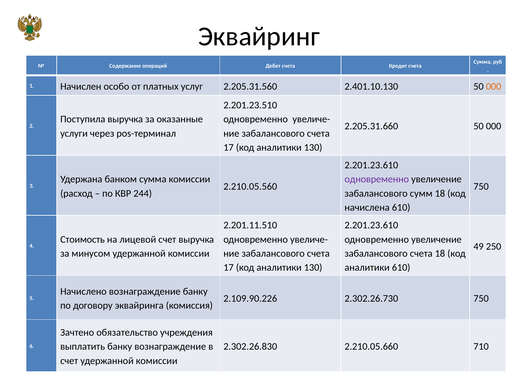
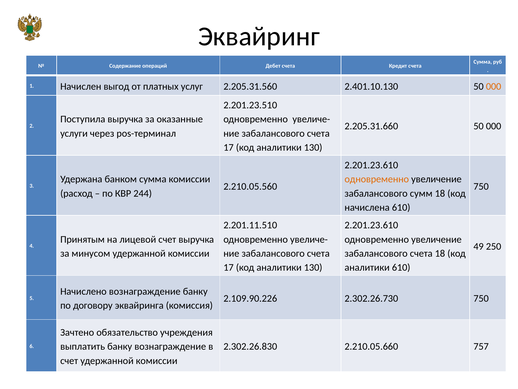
особо: особо -> выгод
одновременно at (377, 179) colour: purple -> orange
Стоимость: Стоимость -> Принятым
710: 710 -> 757
